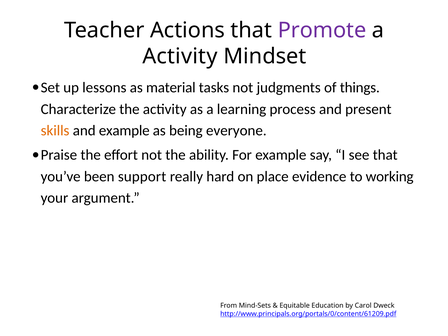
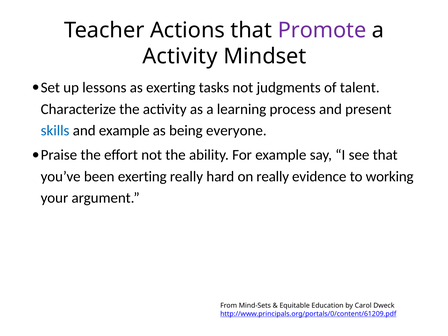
as material: material -> exerting
things: things -> talent
skills colour: orange -> blue
been support: support -> exerting
on place: place -> really
